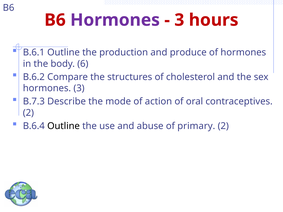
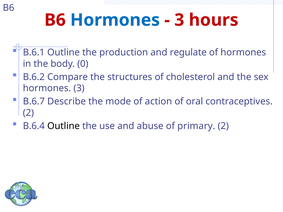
Hormones at (115, 20) colour: purple -> blue
produce: produce -> regulate
6: 6 -> 0
B.7.3: B.7.3 -> B.6.7
